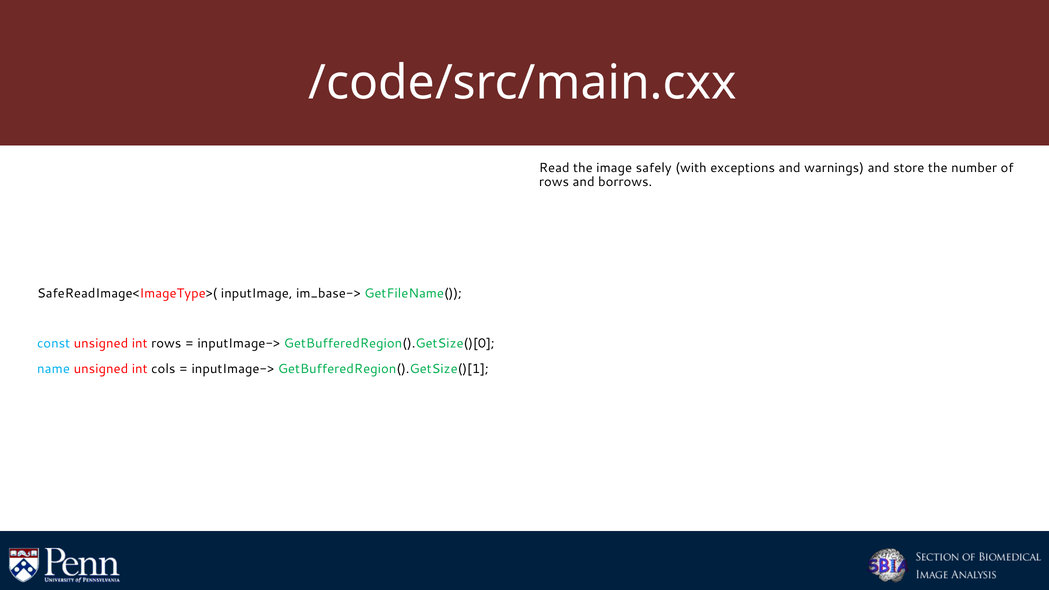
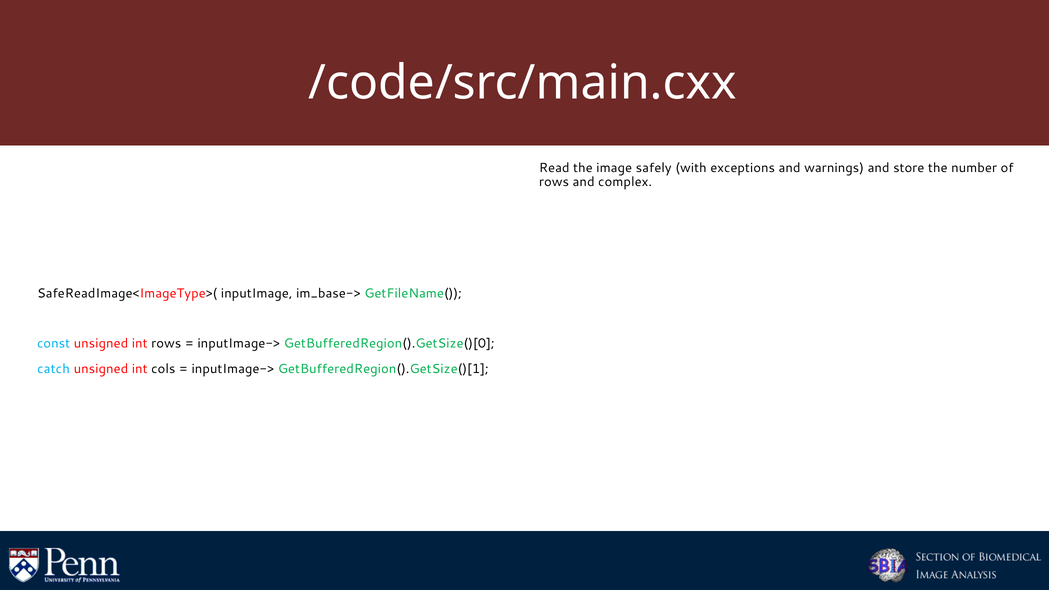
borrows: borrows -> complex
name: name -> catch
